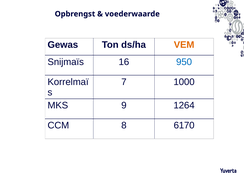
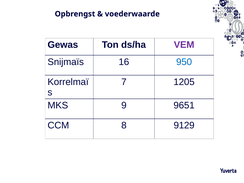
VEM colour: orange -> purple
1000: 1000 -> 1205
1264: 1264 -> 9651
6170: 6170 -> 9129
